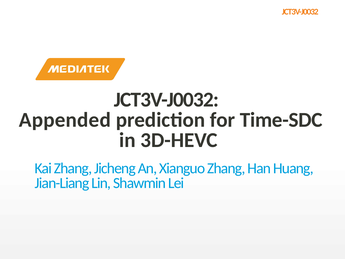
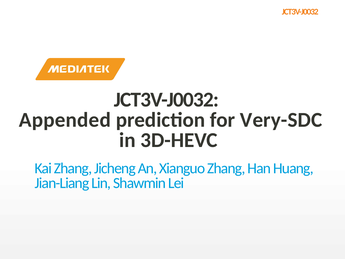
Time-SDC: Time-SDC -> Very-SDC
